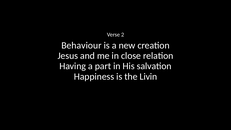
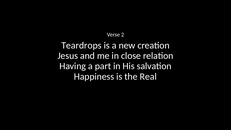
Behaviour: Behaviour -> Teardrops
Livin: Livin -> Real
